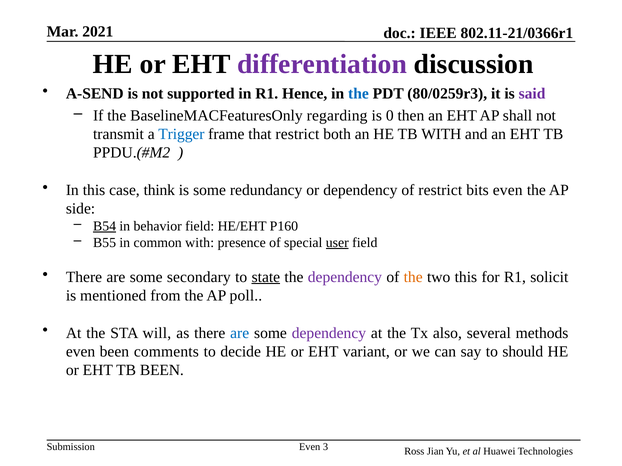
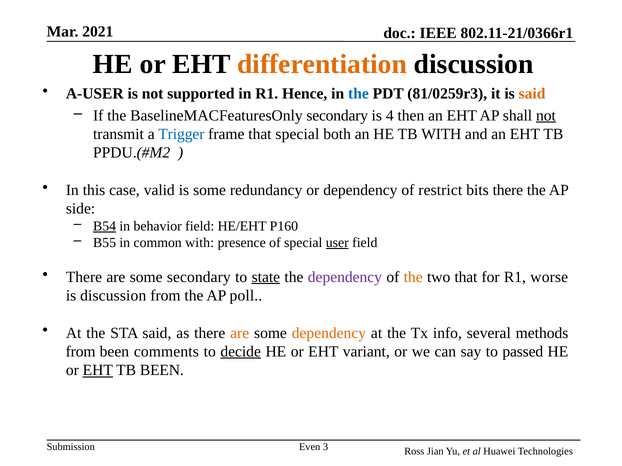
differentiation colour: purple -> orange
A-SEND: A-SEND -> A-USER
80/0259r3: 80/0259r3 -> 81/0259r3
said at (532, 94) colour: purple -> orange
BaselineMACFeaturesOnly regarding: regarding -> secondary
0: 0 -> 4
not at (546, 116) underline: none -> present
that restrict: restrict -> special
think: think -> valid
bits even: even -> there
two this: this -> that
solicit: solicit -> worse
is mentioned: mentioned -> discussion
STA will: will -> said
are at (240, 333) colour: blue -> orange
dependency at (329, 333) colour: purple -> orange
also: also -> info
even at (81, 352): even -> from
decide underline: none -> present
should: should -> passed
EHT at (98, 371) underline: none -> present
